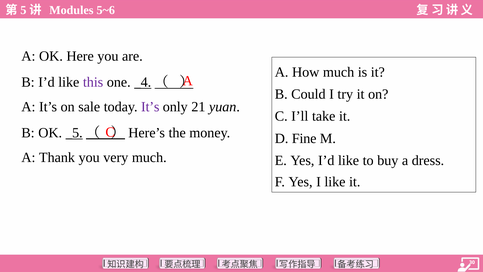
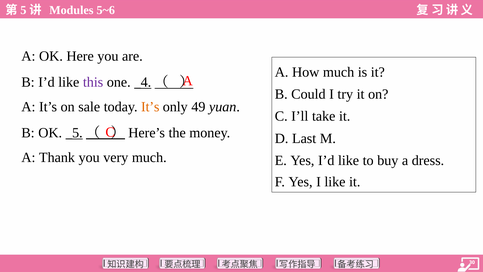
It’s at (150, 107) colour: purple -> orange
21: 21 -> 49
Fine: Fine -> Last
